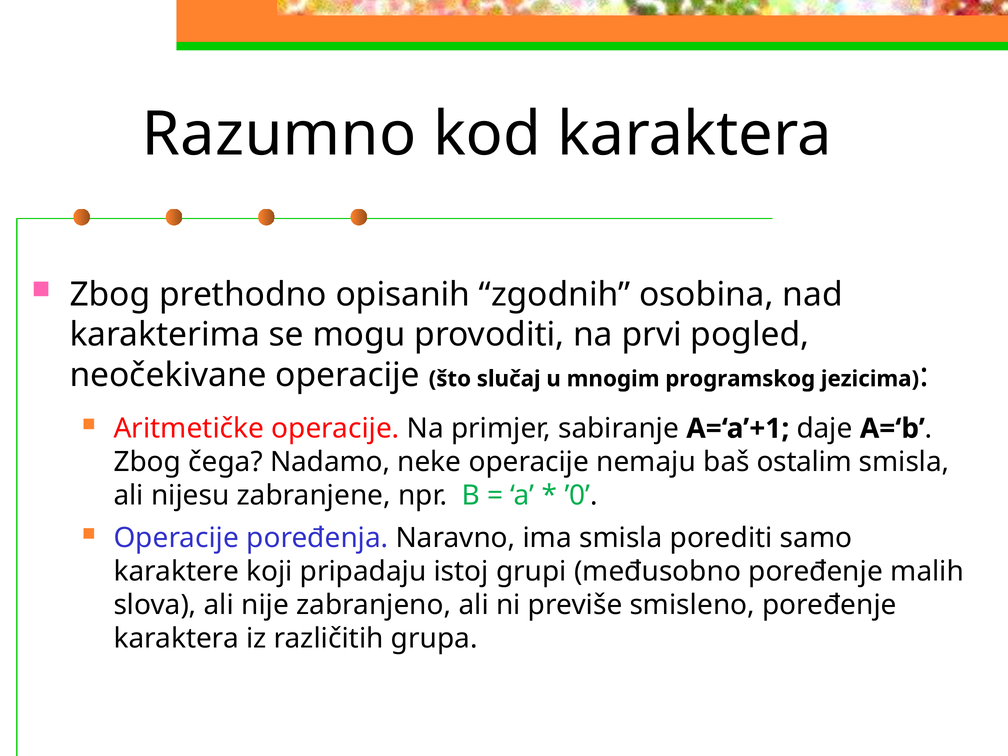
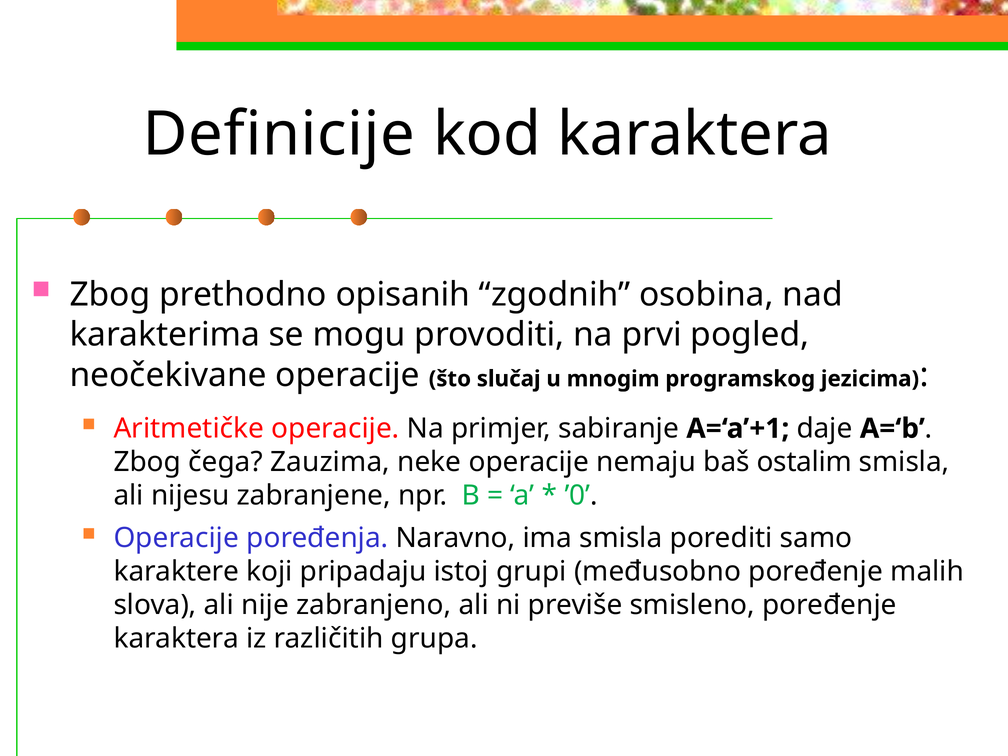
Razumno: Razumno -> Definicije
Nadamo: Nadamo -> Zauzima
